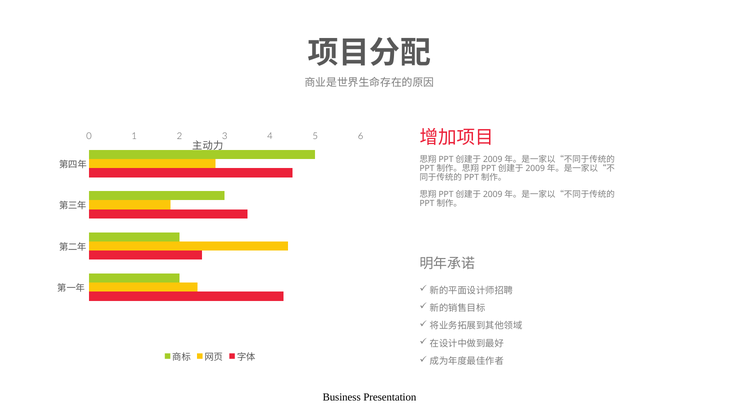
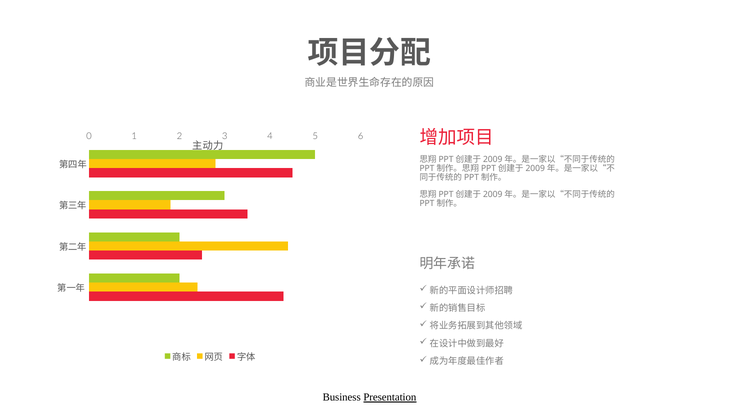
Presentation underline: none -> present
